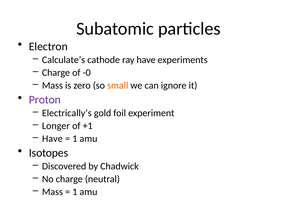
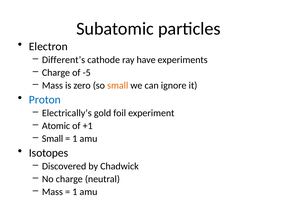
Calculate’s: Calculate’s -> Different’s
-0: -0 -> -5
Proton colour: purple -> blue
Longer: Longer -> Atomic
Have at (52, 138): Have -> Small
